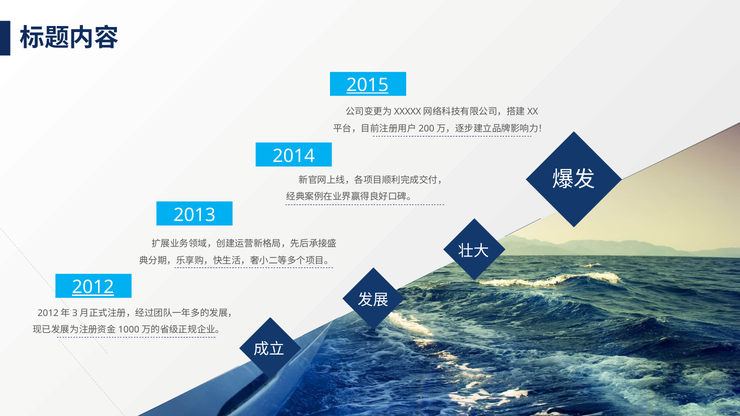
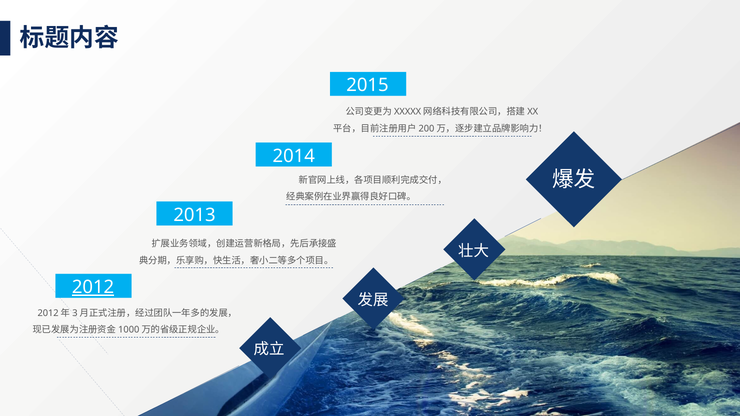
2015 underline: present -> none
